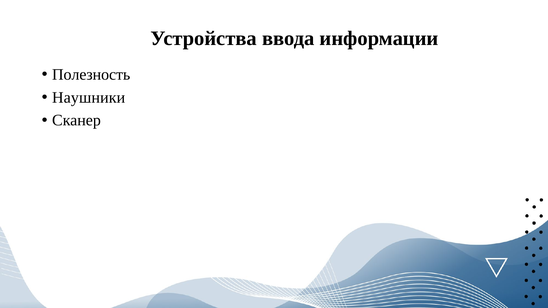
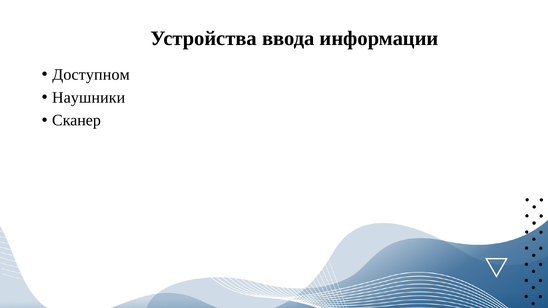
Полезность: Полезность -> Доступном
